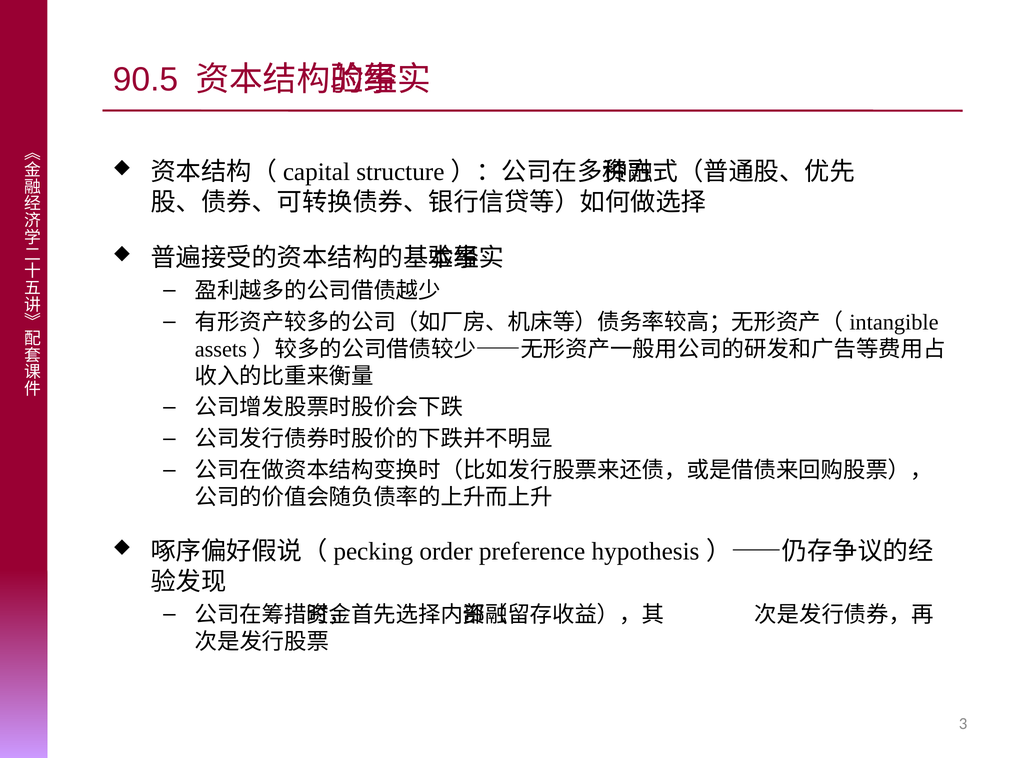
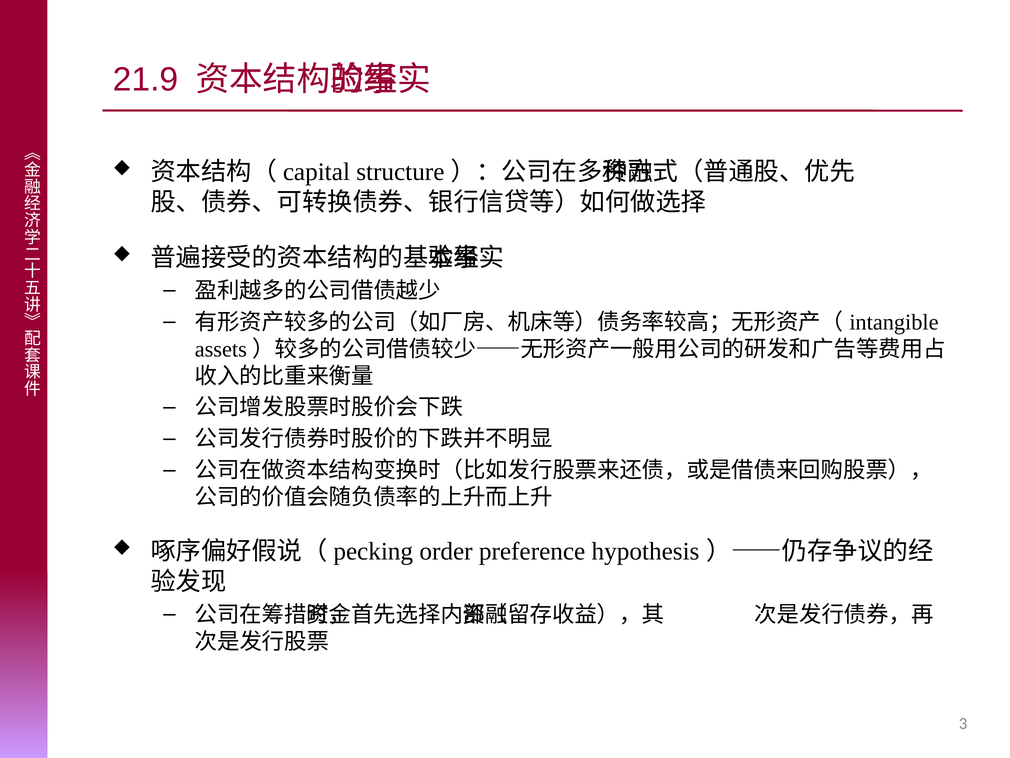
90.5: 90.5 -> 21.9
